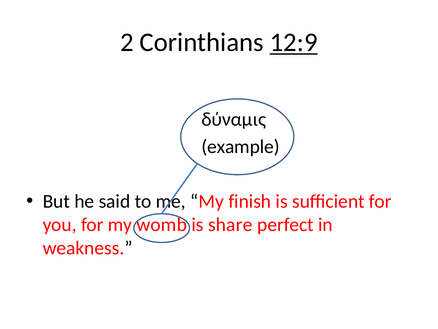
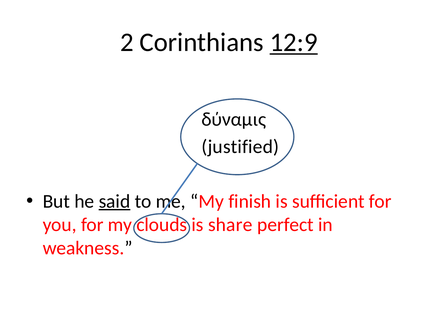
example: example -> justified
said underline: none -> present
womb: womb -> clouds
